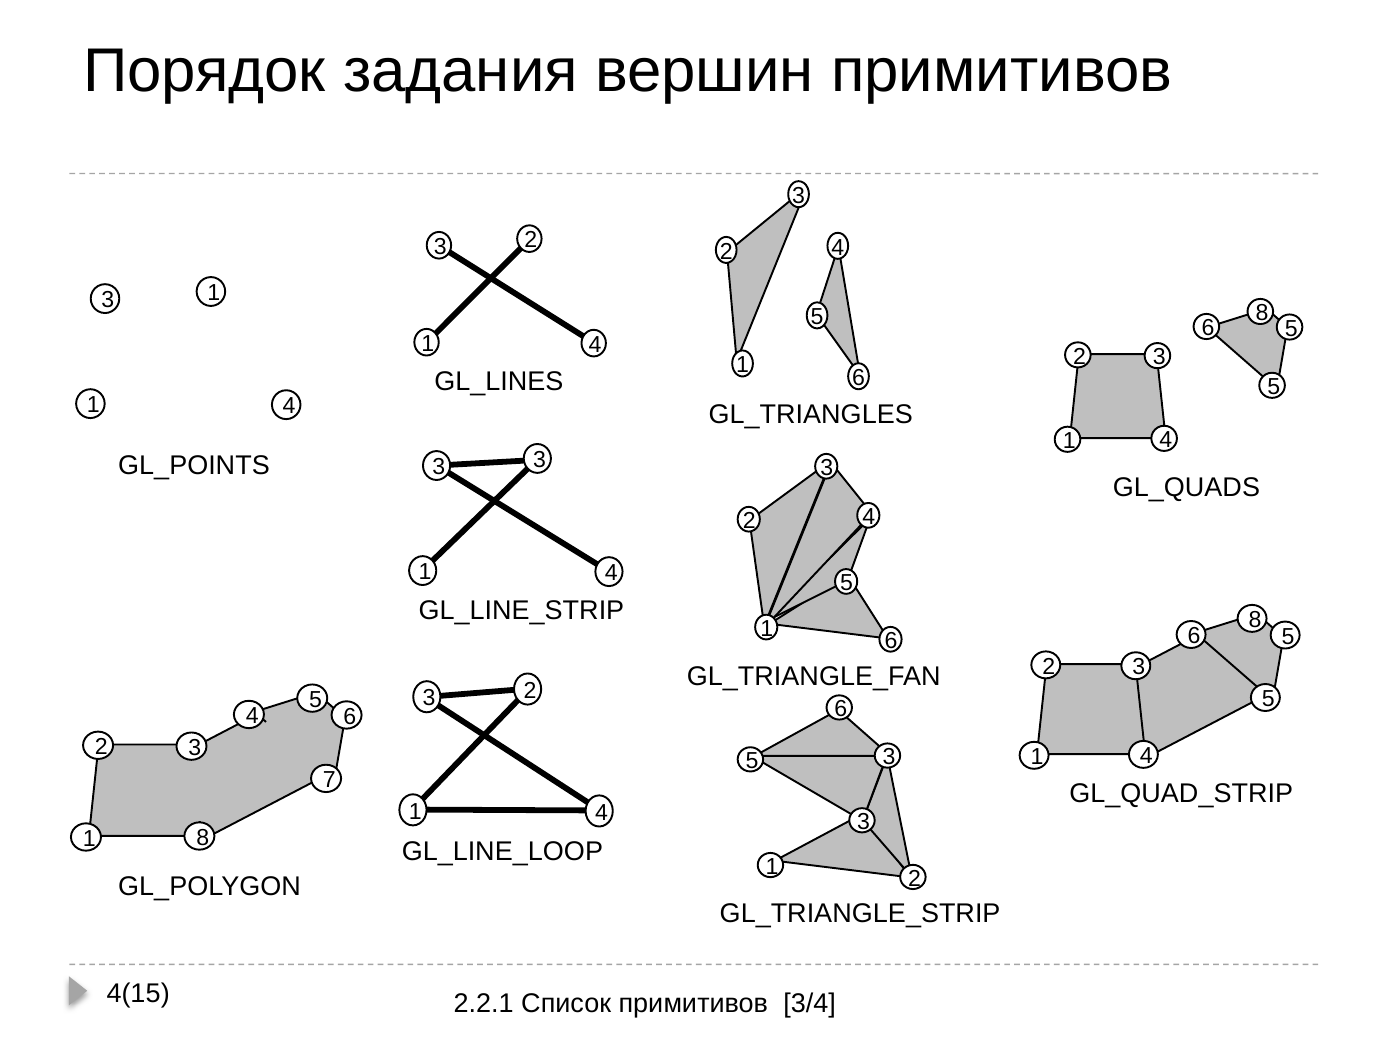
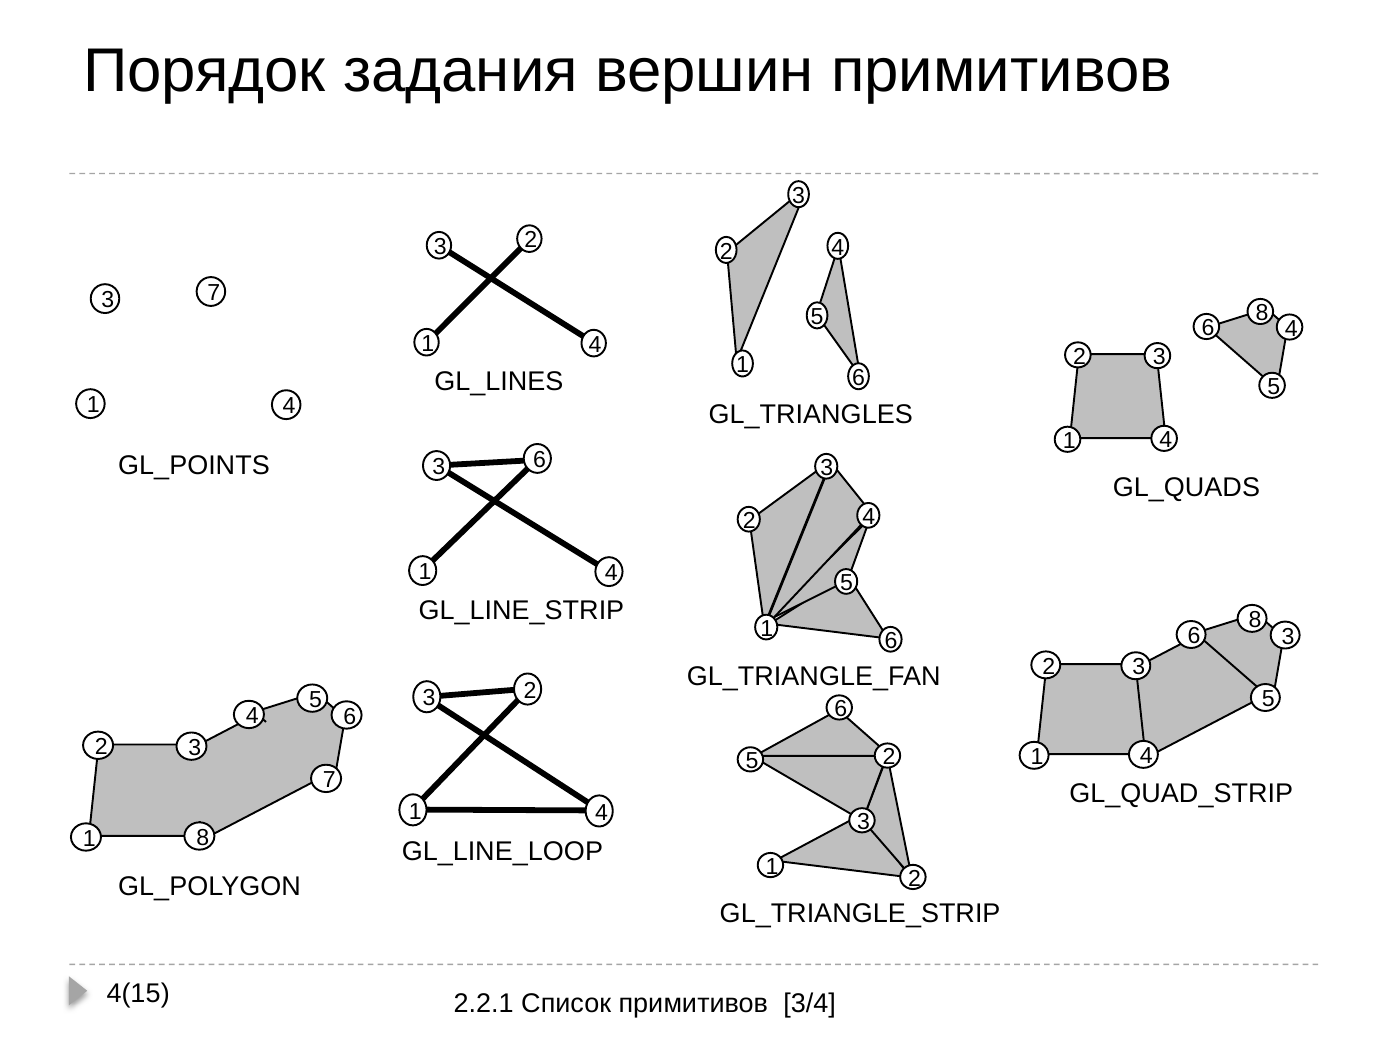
1 at (214, 293): 1 -> 7
5 at (1291, 329): 5 -> 4
3 3: 3 -> 6
5 at (1288, 637): 5 -> 3
5 3: 3 -> 2
